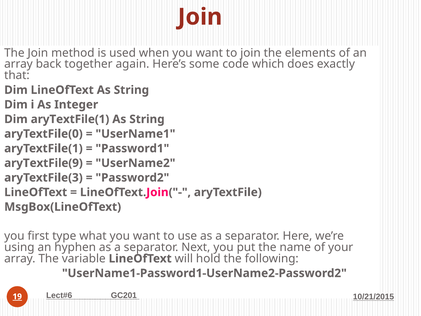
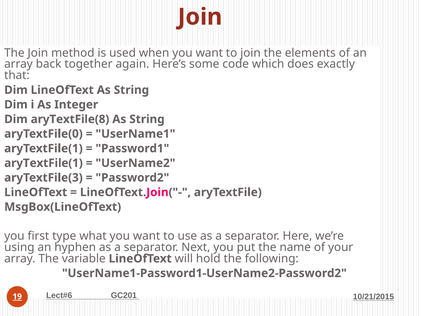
Dim aryTextFile(1: aryTextFile(1 -> aryTextFile(8
aryTextFile(9 at (44, 163): aryTextFile(9 -> aryTextFile(1
